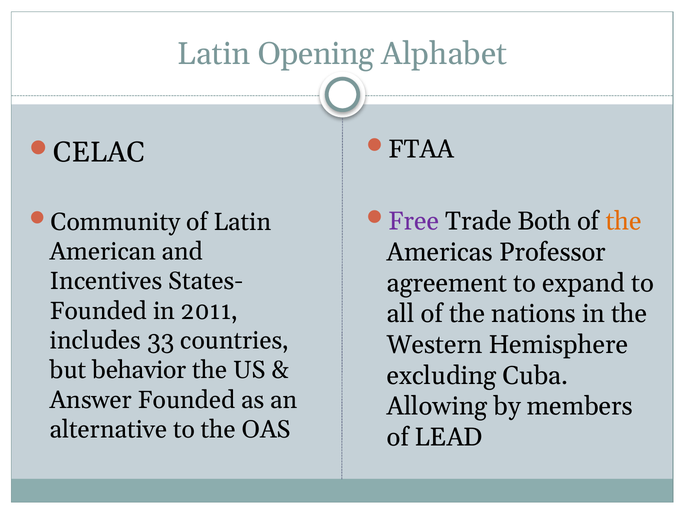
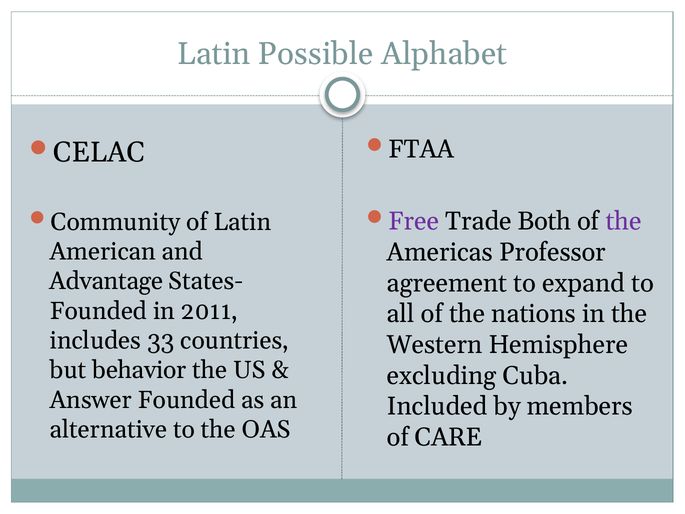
Opening: Opening -> Possible
the at (624, 221) colour: orange -> purple
Incentives: Incentives -> Advantage
Allowing: Allowing -> Included
LEAD: LEAD -> CARE
